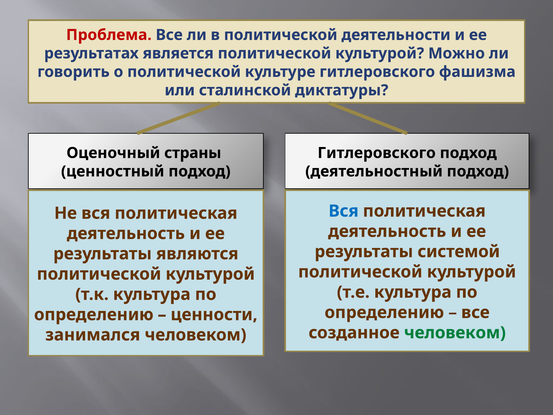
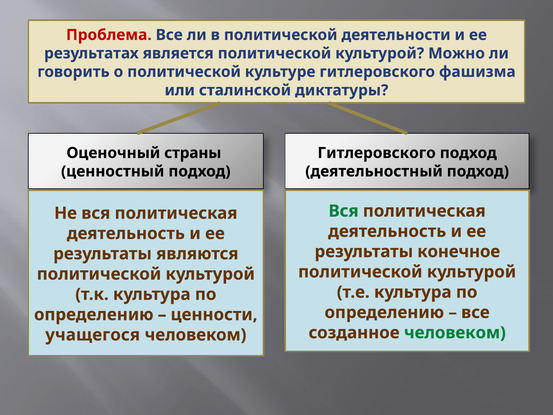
Вся at (344, 211) colour: blue -> green
системой: системой -> конечное
занимался: занимался -> учащегося
